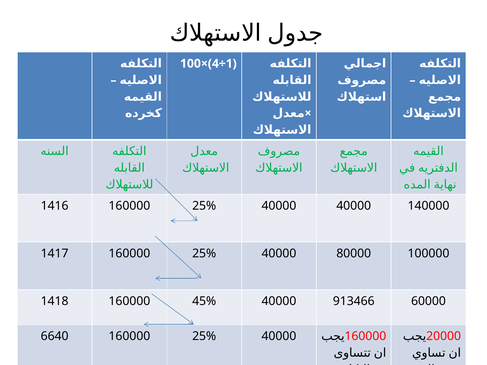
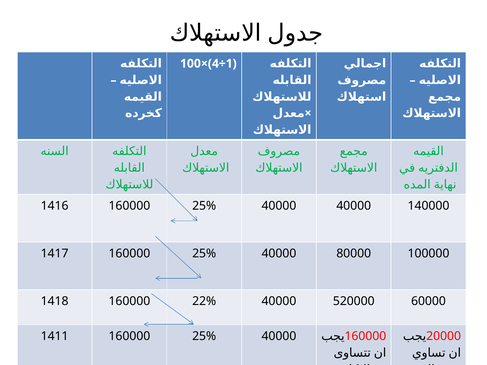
45%: 45% -> 22%
913466: 913466 -> 520000
6640: 6640 -> 1411
